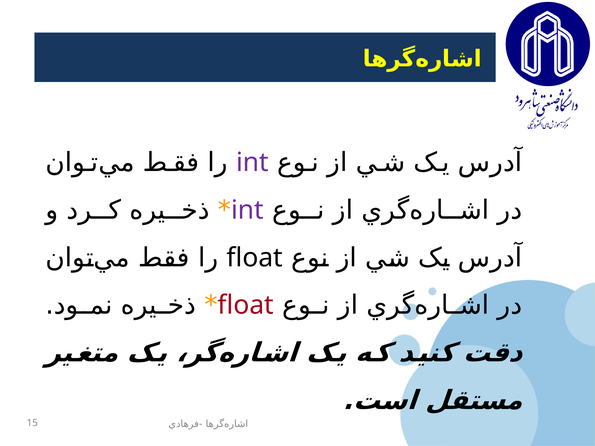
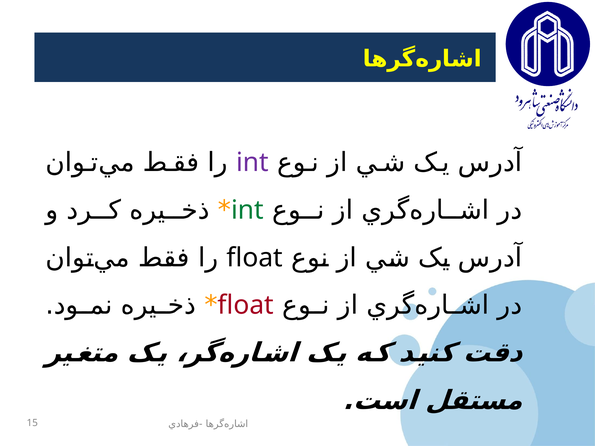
int at (248, 210) colour: purple -> green
